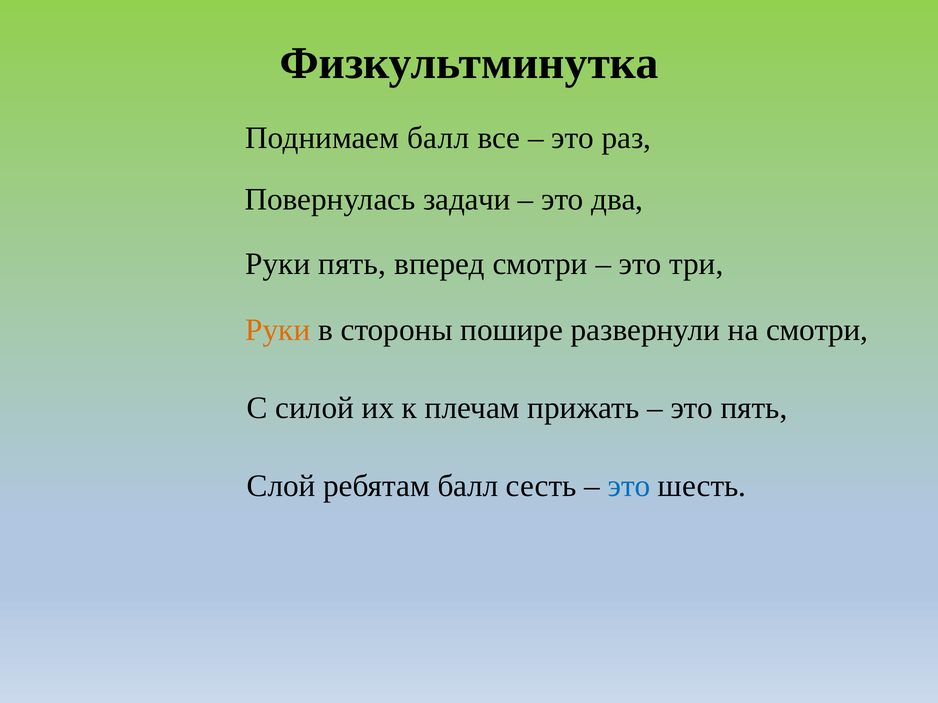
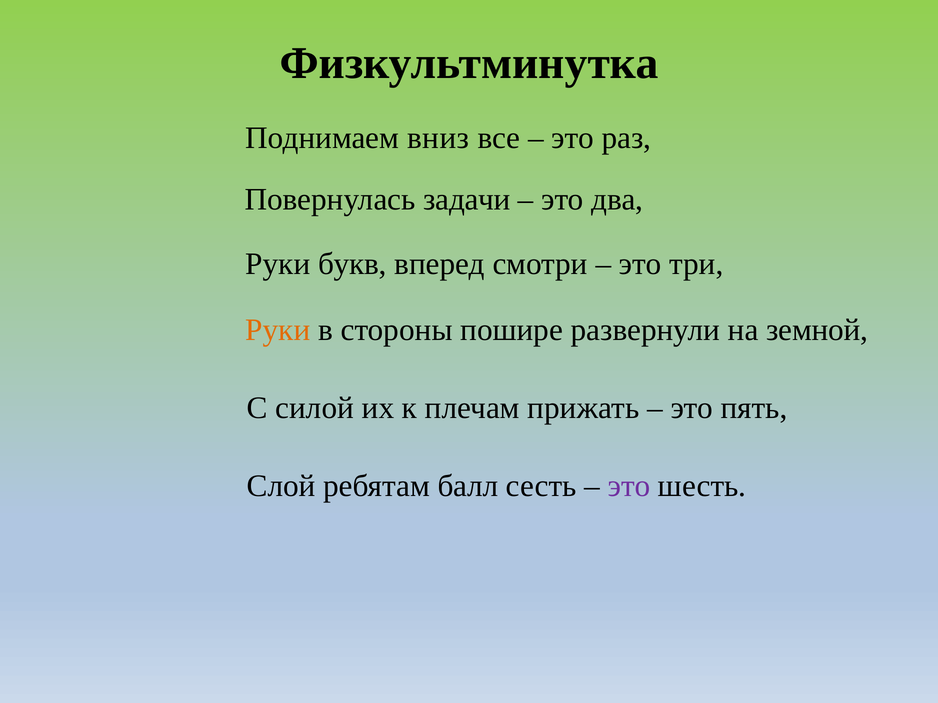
Поднимаем балл: балл -> вниз
Руки пять: пять -> букв
на смотри: смотри -> земной
это at (629, 486) colour: blue -> purple
